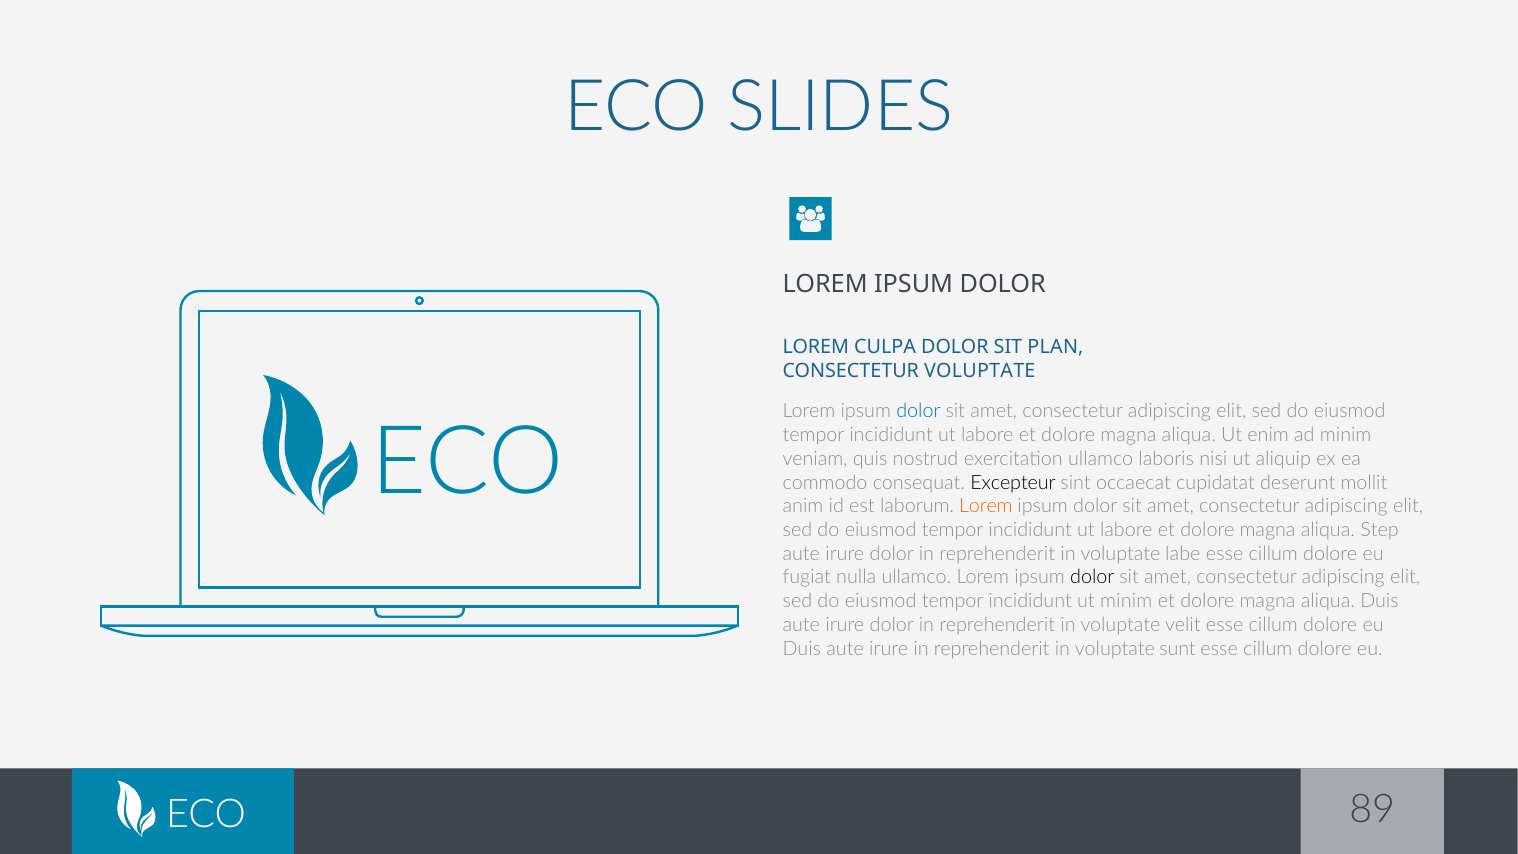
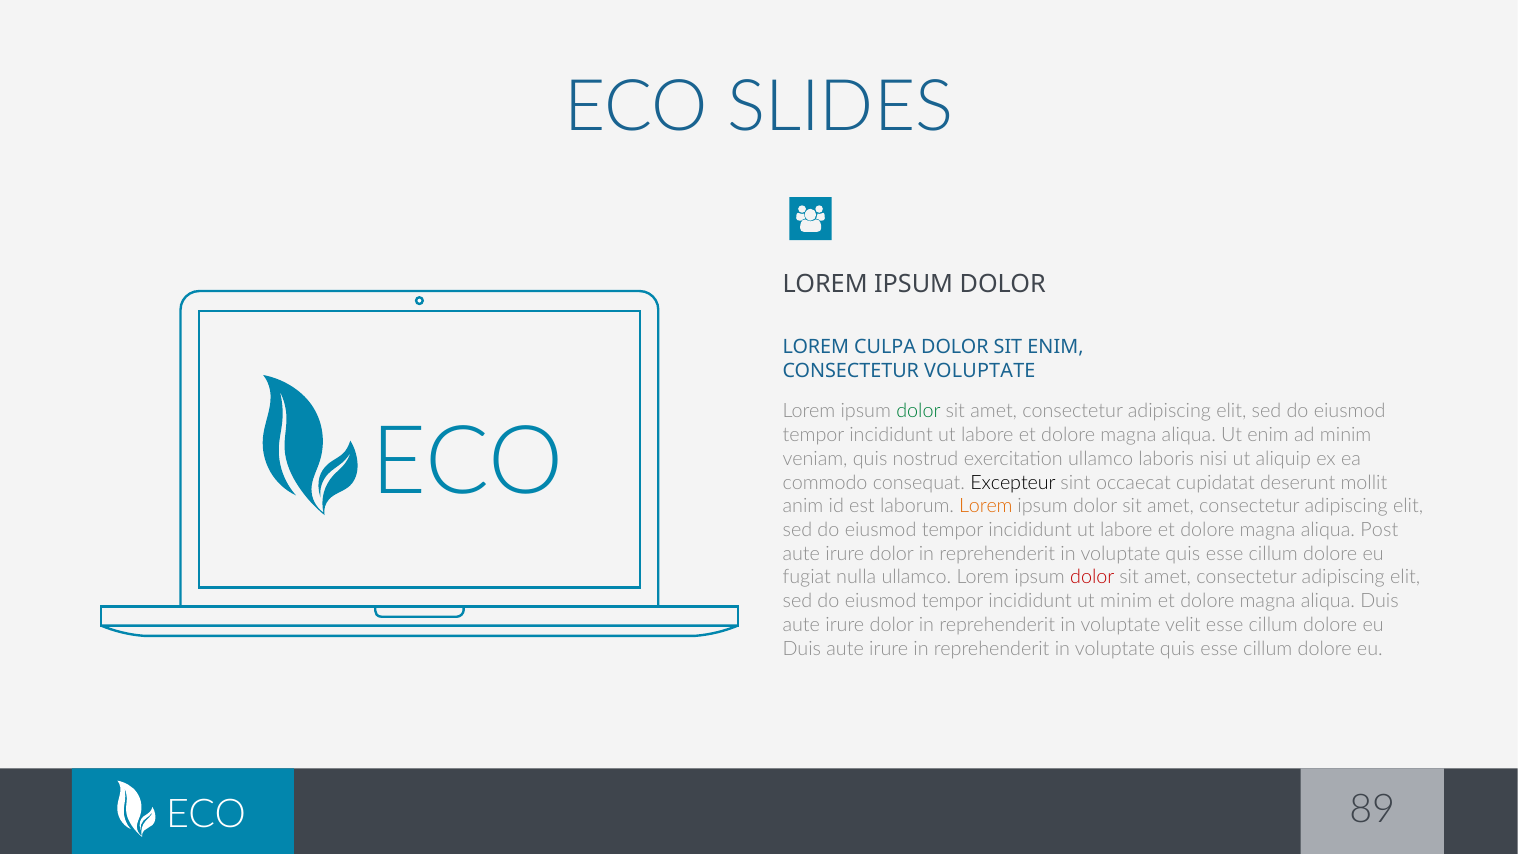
SIT PLAN: PLAN -> ENIM
dolor at (918, 411) colour: blue -> green
Step: Step -> Post
labe at (1183, 554): labe -> quis
dolor at (1092, 577) colour: black -> red
sunt at (1178, 648): sunt -> quis
